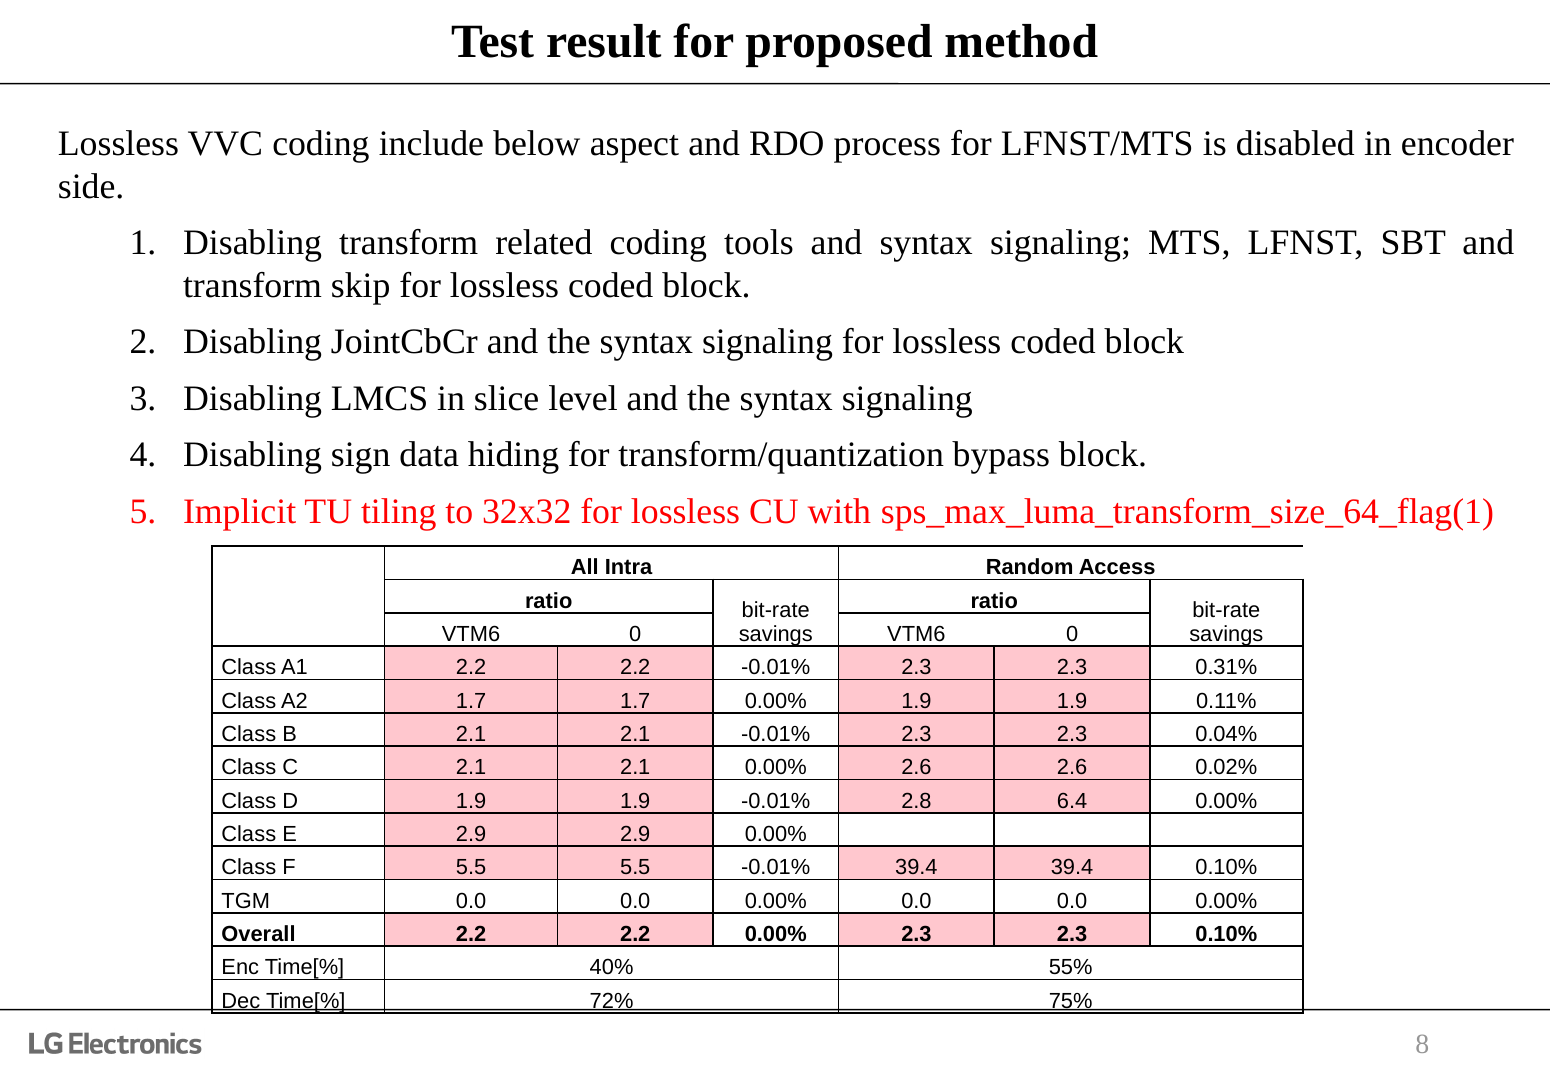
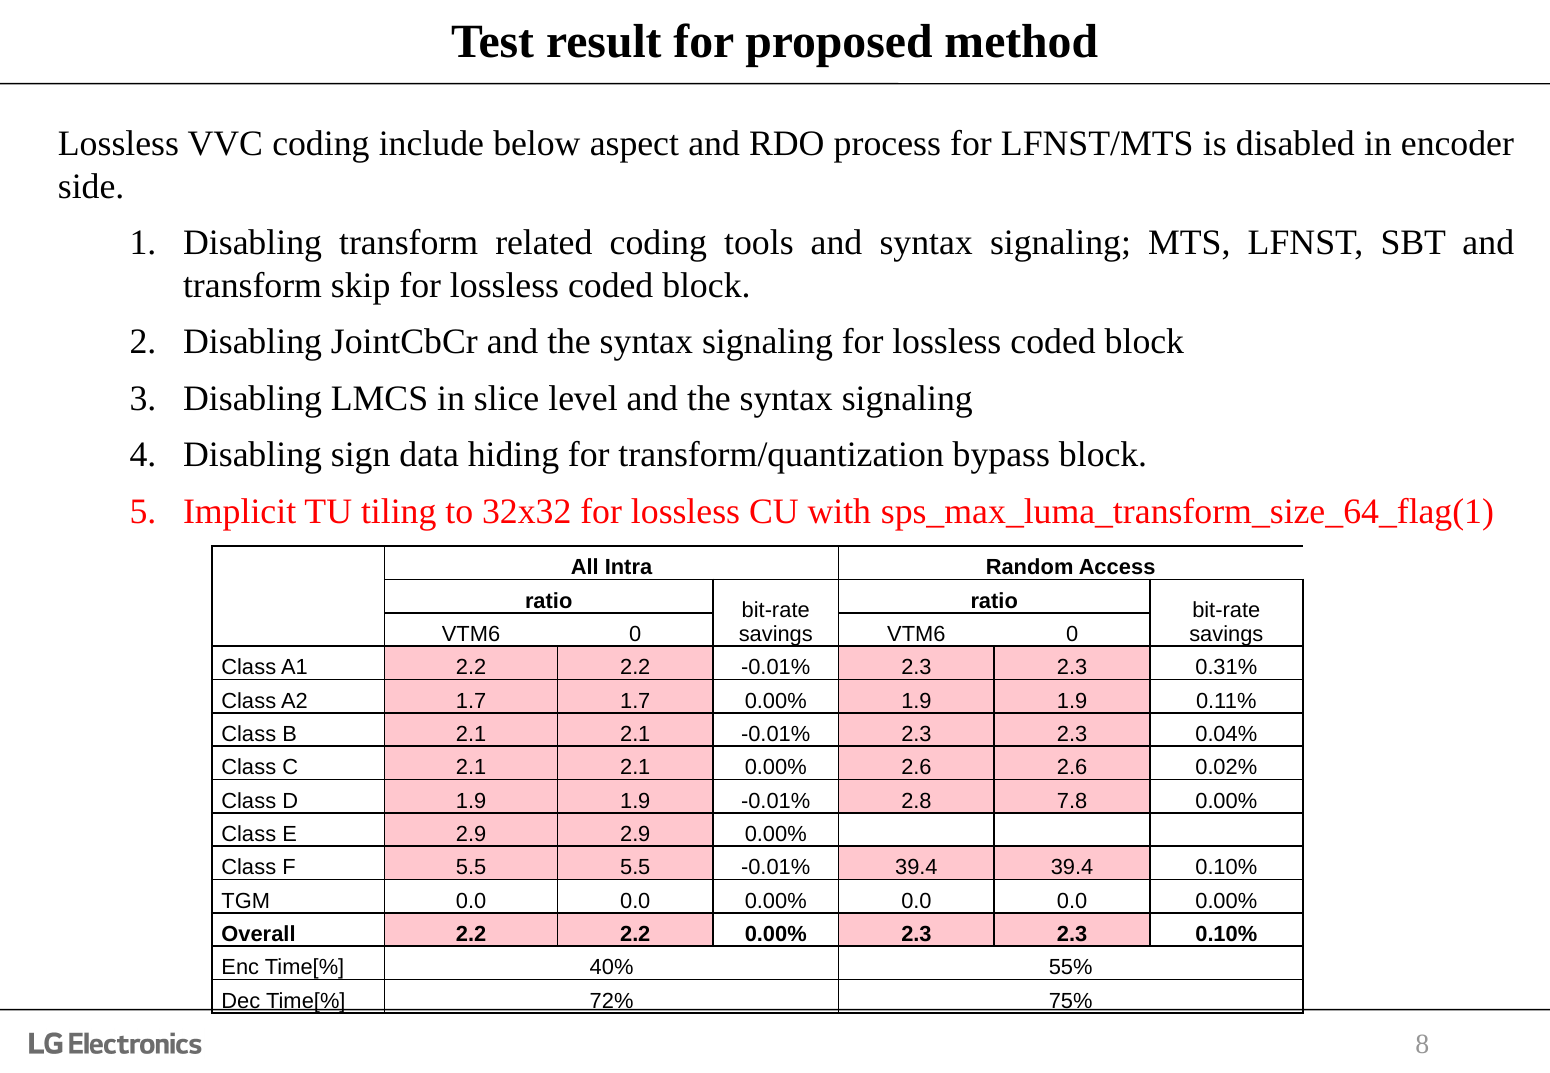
6.4: 6.4 -> 7.8
